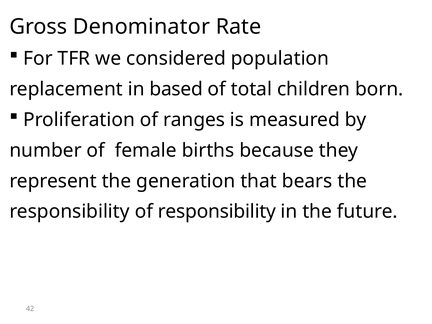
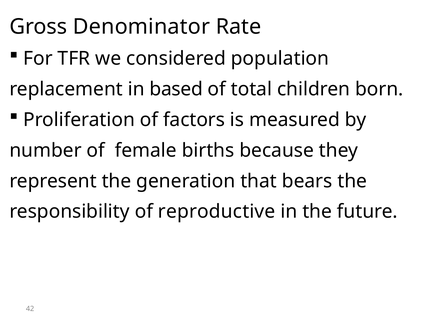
ranges: ranges -> factors
of responsibility: responsibility -> reproductive
